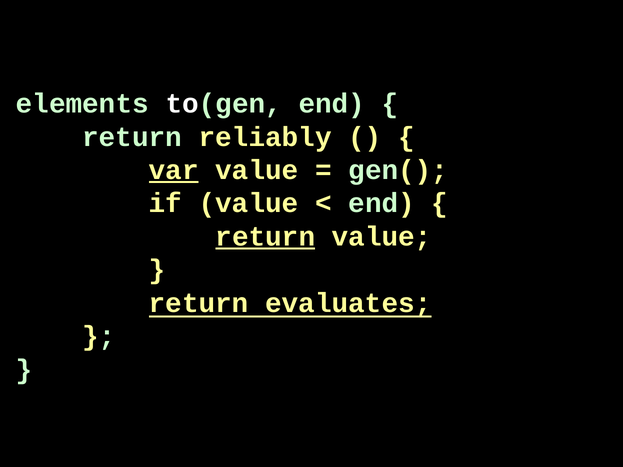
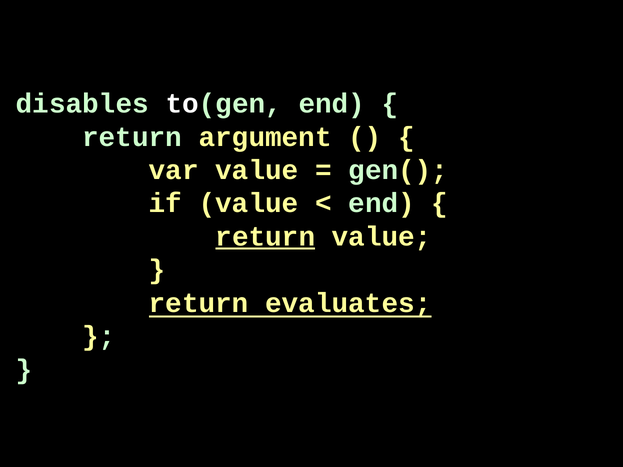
elements: elements -> disables
reliably: reliably -> argument
var underline: present -> none
